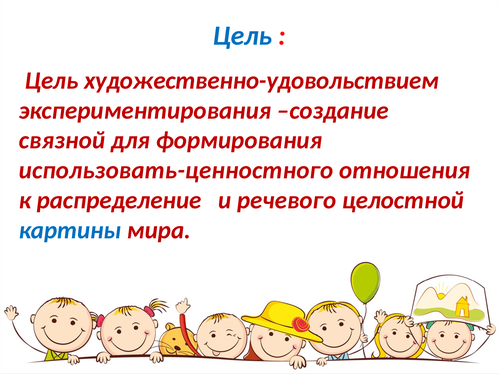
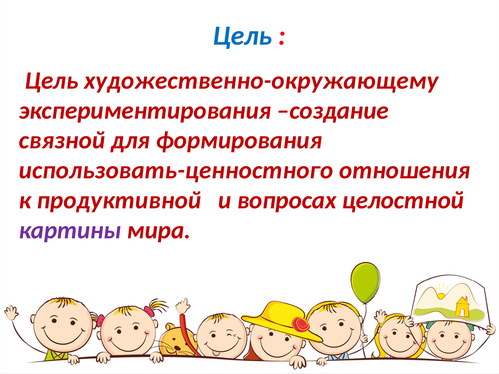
художественно-удовольствием: художественно-удовольствием -> художественно-окружающему
распределение: распределение -> продуктивной
речевого: речевого -> вопросах
картины colour: blue -> purple
